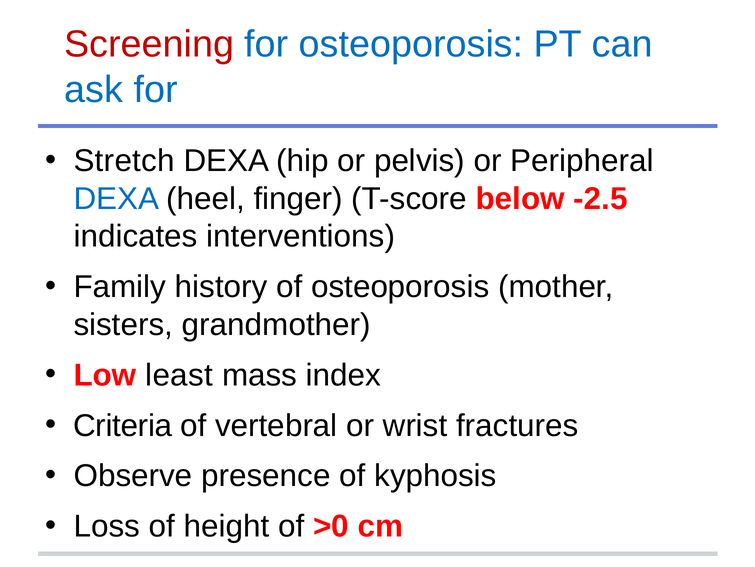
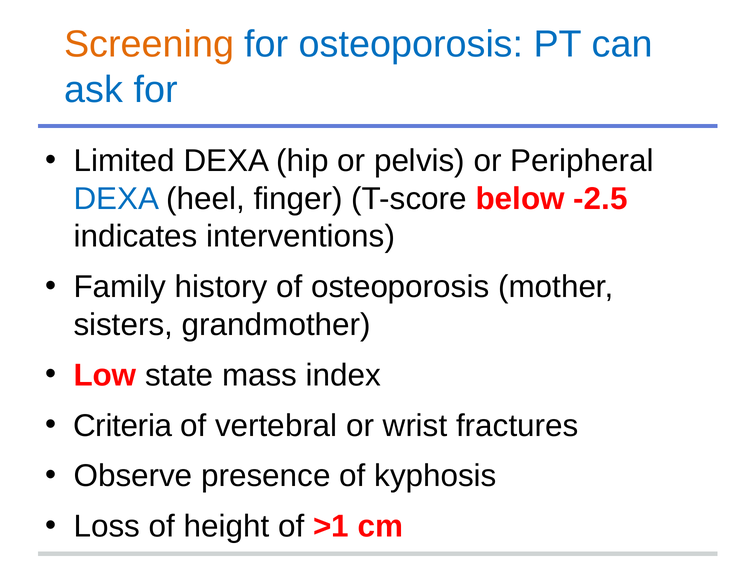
Screening colour: red -> orange
Stretch: Stretch -> Limited
least: least -> state
>0: >0 -> >1
